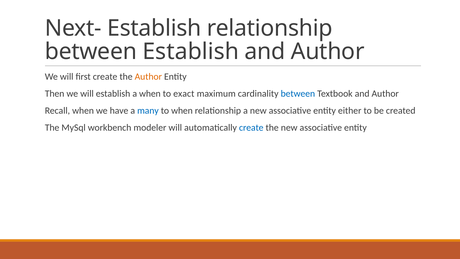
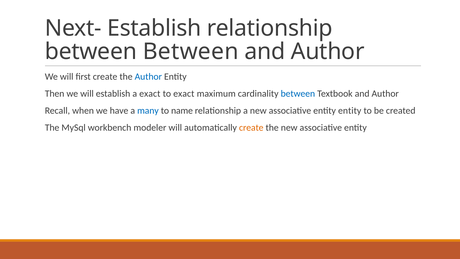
between Establish: Establish -> Between
Author at (148, 76) colour: orange -> blue
a when: when -> exact
to when: when -> name
entity either: either -> entity
create at (251, 128) colour: blue -> orange
